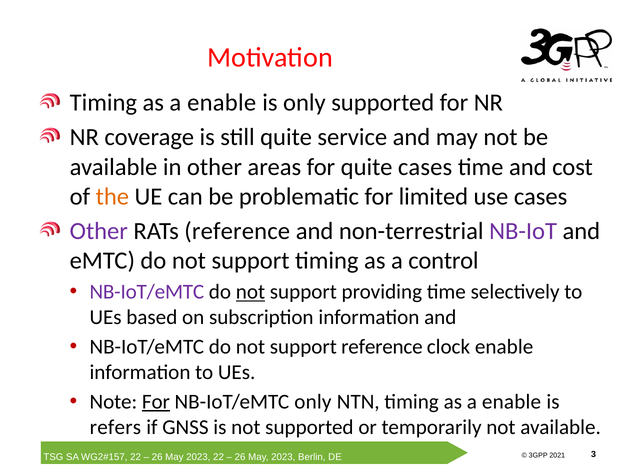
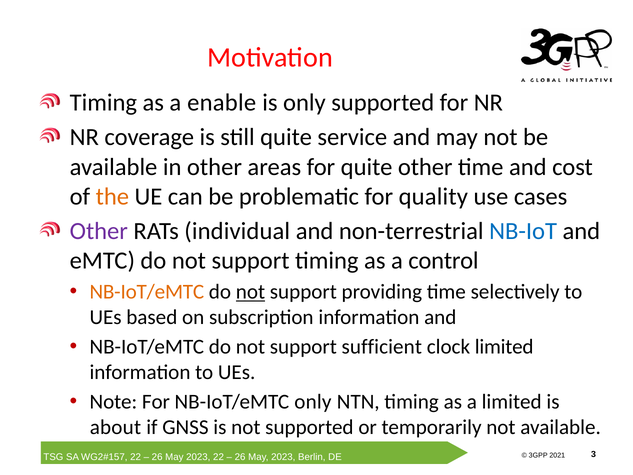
quite cases: cases -> other
limited: limited -> quality
RATs reference: reference -> individual
NB-IoT colour: purple -> blue
NB-IoT/eMTC at (147, 292) colour: purple -> orange
support reference: reference -> sufficient
clock enable: enable -> limited
For at (156, 402) underline: present -> none
enable at (512, 402): enable -> limited
refers: refers -> about
